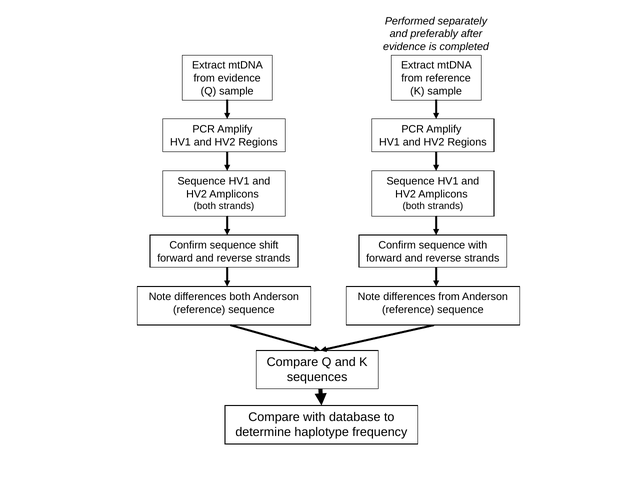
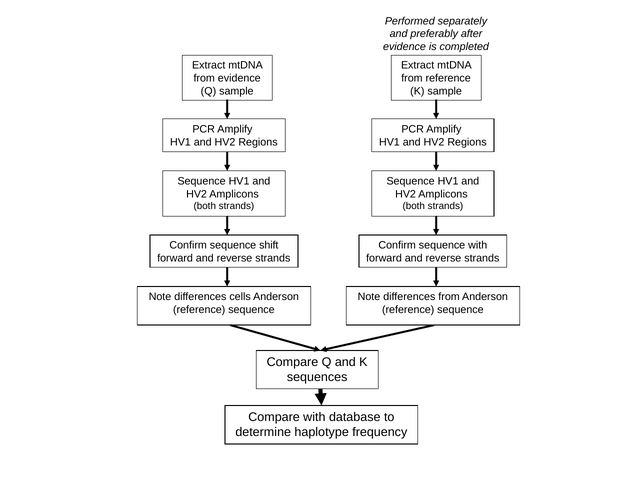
differences both: both -> cells
